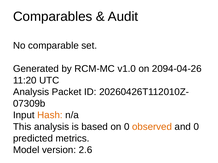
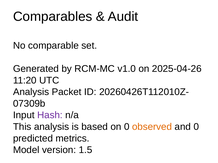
2094-04-26: 2094-04-26 -> 2025-04-26
Hash colour: orange -> purple
2.6: 2.6 -> 1.5
